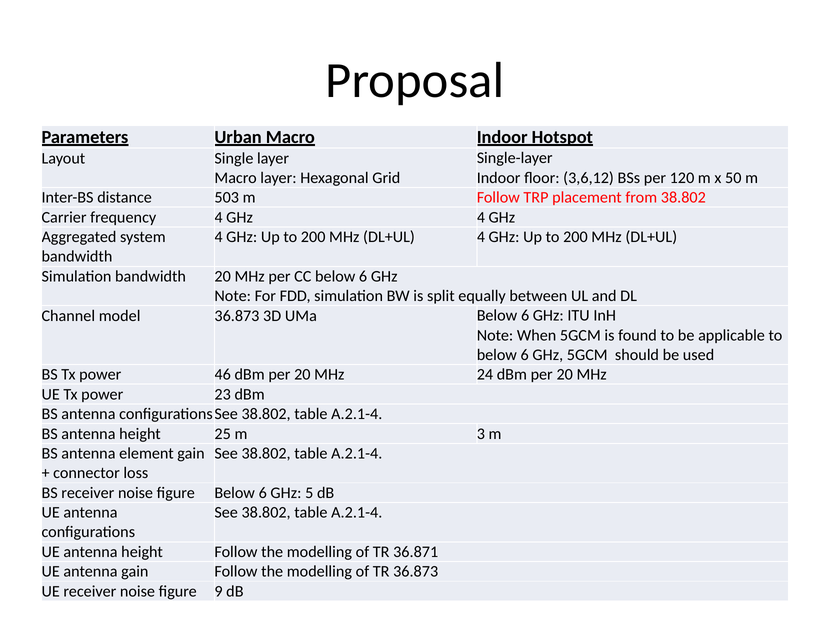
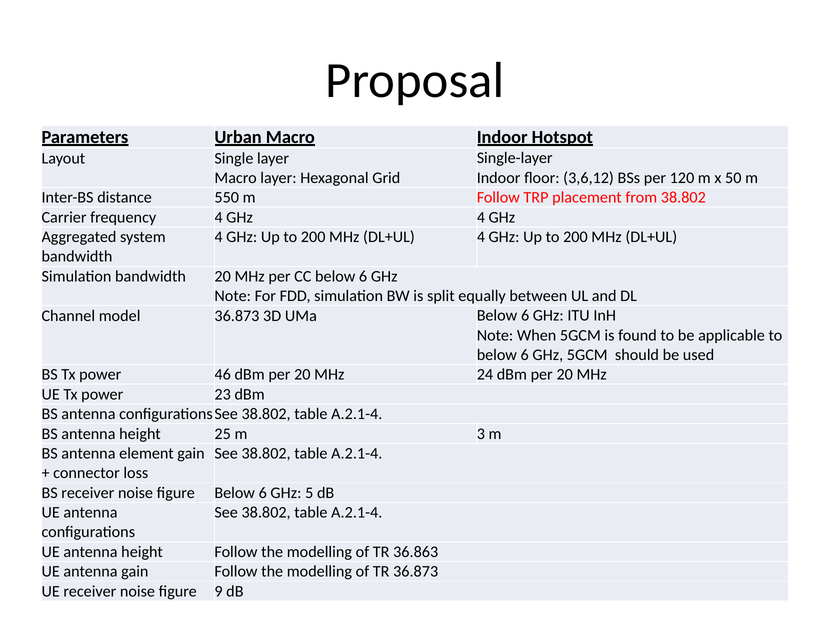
503: 503 -> 550
36.871: 36.871 -> 36.863
